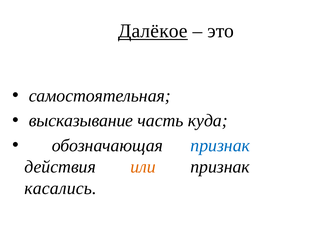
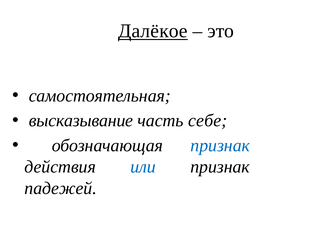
куда: куда -> себе
или colour: orange -> blue
касались: касались -> падежей
